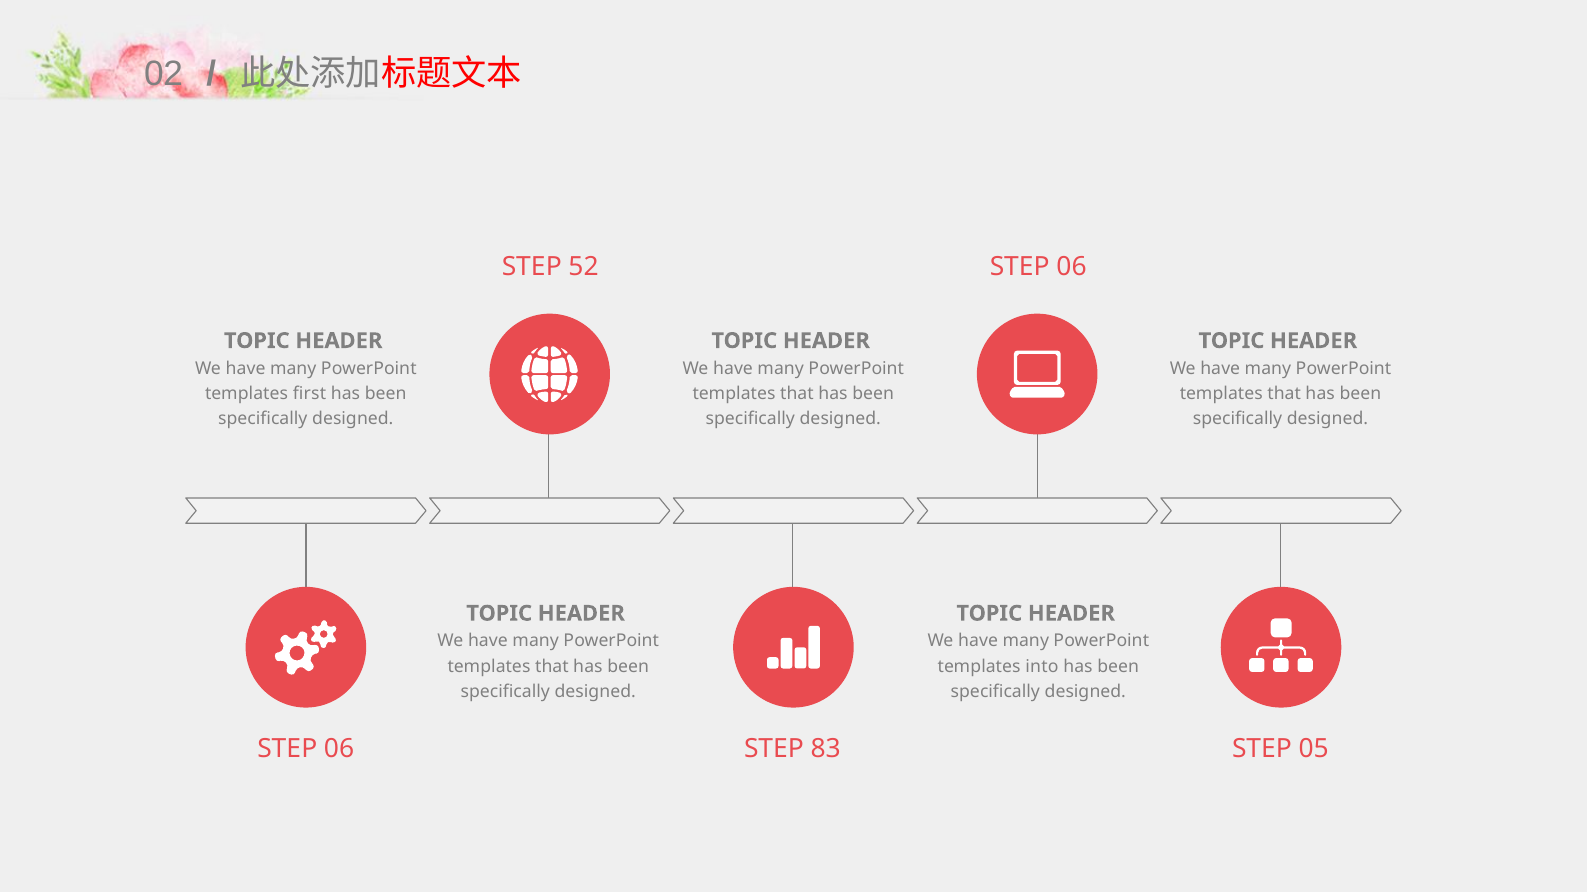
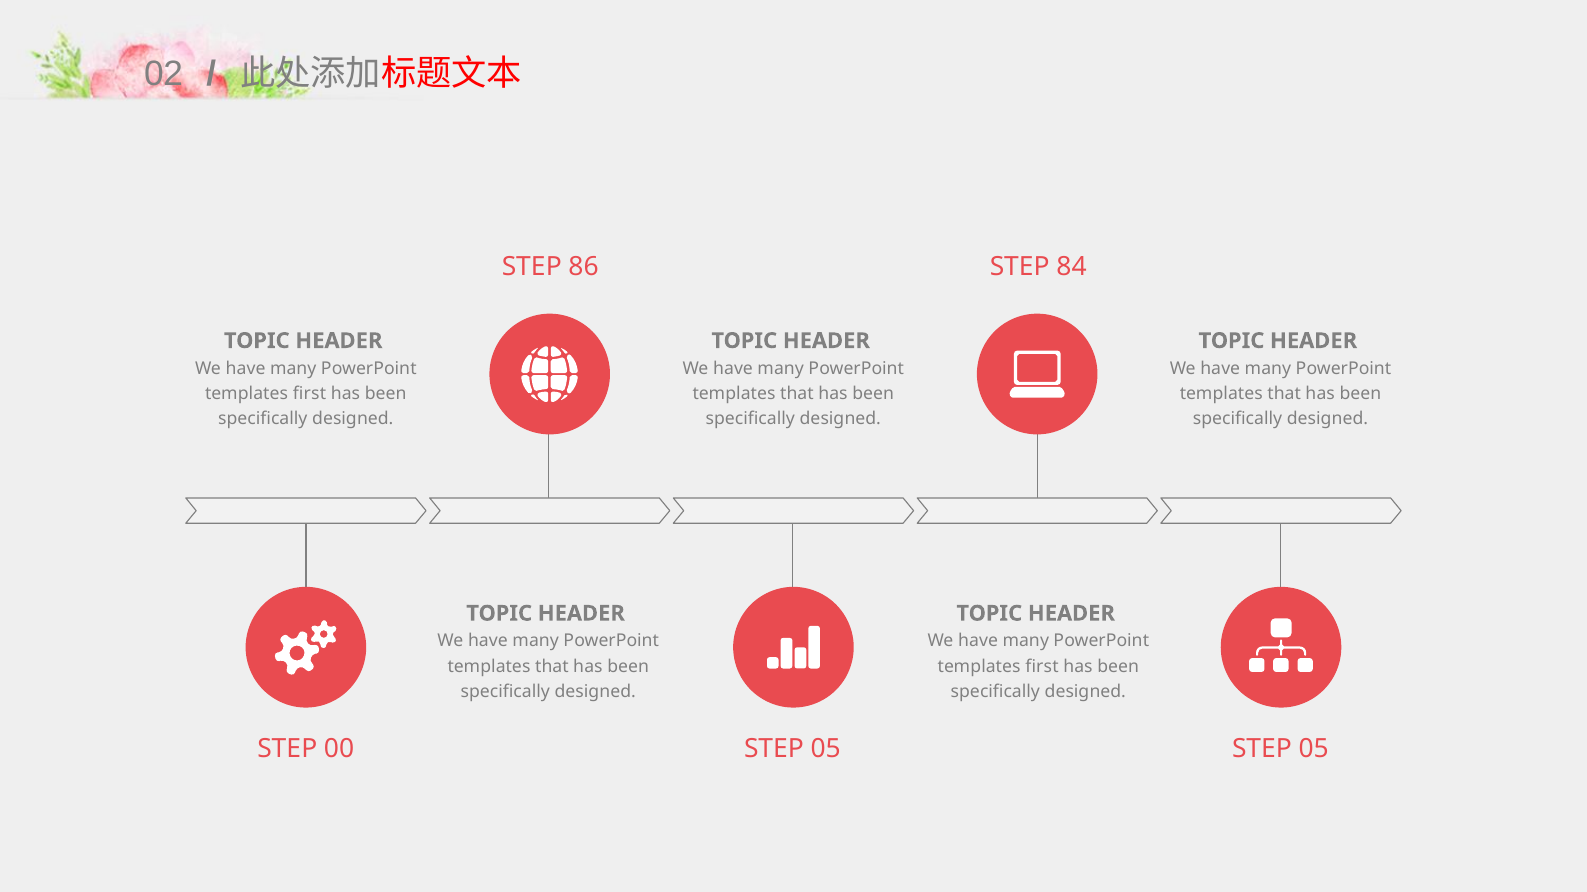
52: 52 -> 86
06 at (1072, 267): 06 -> 84
into at (1042, 667): into -> first
06 at (339, 749): 06 -> 00
83 at (826, 749): 83 -> 05
